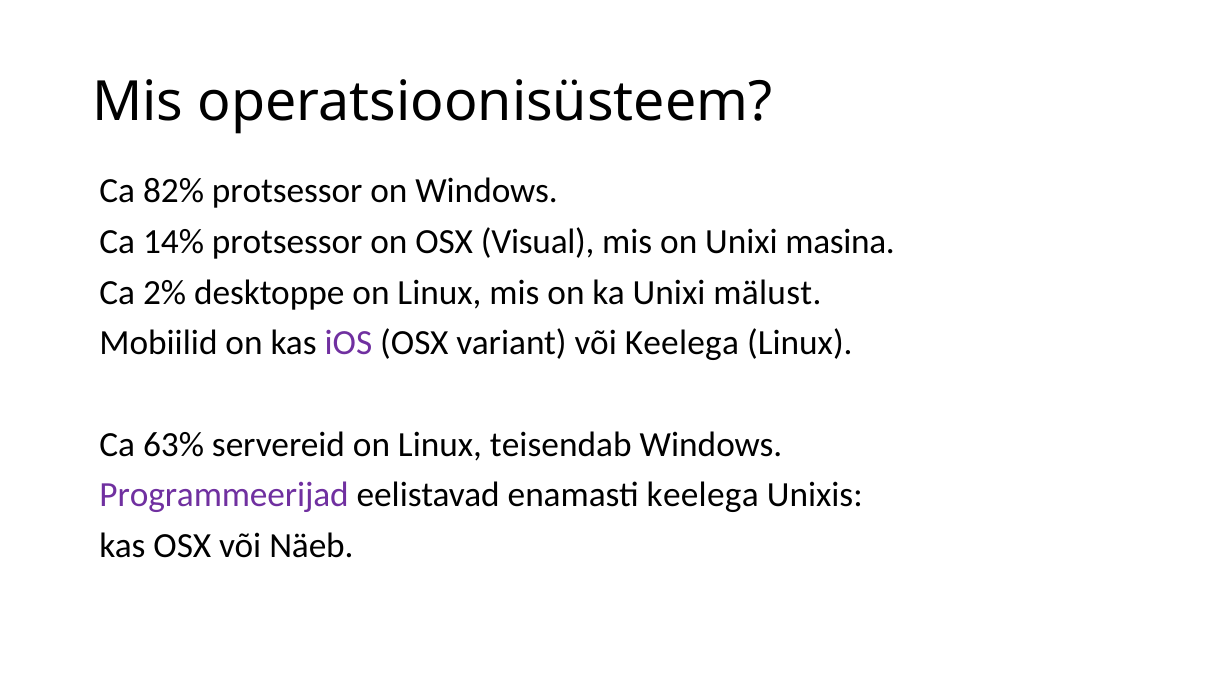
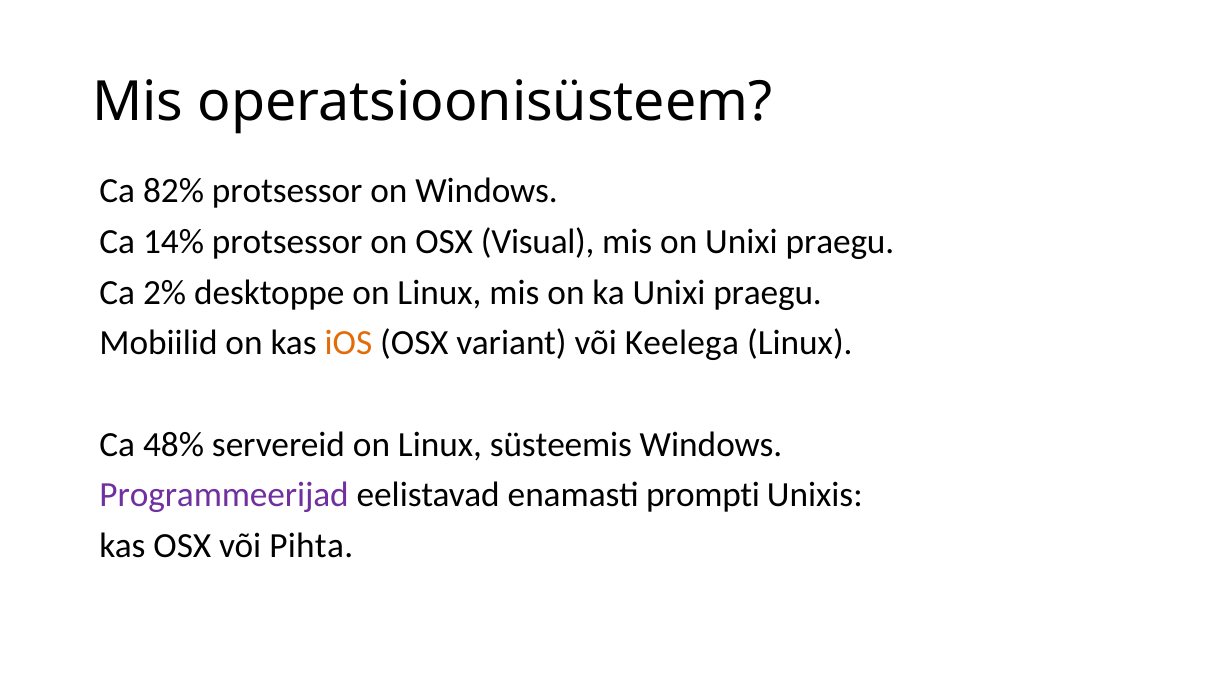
on Unixi masina: masina -> praegu
ka Unixi mälust: mälust -> praegu
iOS colour: purple -> orange
63%: 63% -> 48%
teisendab: teisendab -> süsteemis
enamasti keelega: keelega -> prompti
Näeb: Näeb -> Pihta
